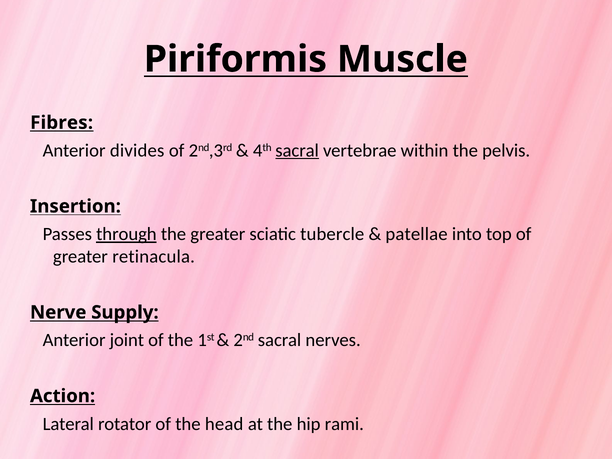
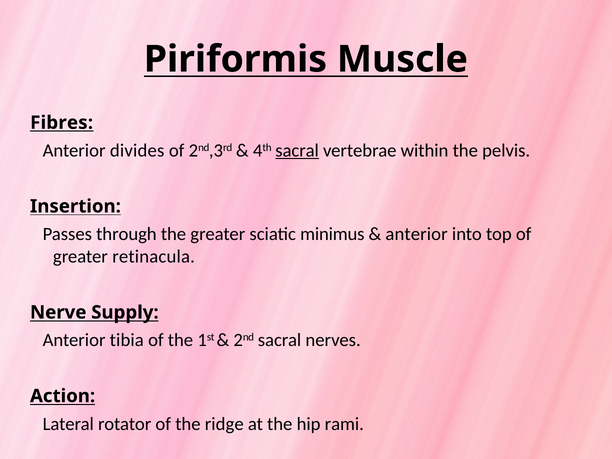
through underline: present -> none
tubercle: tubercle -> minimus
patellae at (417, 234): patellae -> anterior
joint: joint -> tibia
head: head -> ridge
